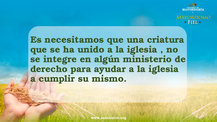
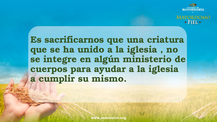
necesitamos: necesitamos -> sacrificarnos
derecho: derecho -> cuerpos
